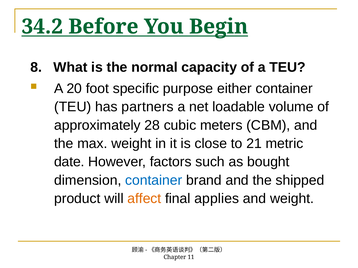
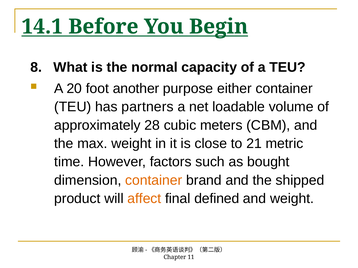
34.2: 34.2 -> 14.1
specific: specific -> another
date: date -> time
container at (154, 181) colour: blue -> orange
applies: applies -> defined
